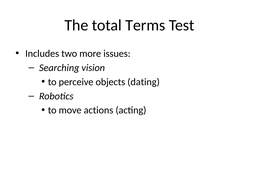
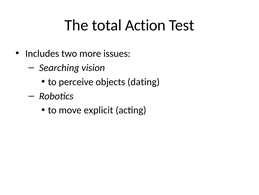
Terms: Terms -> Action
actions: actions -> explicit
